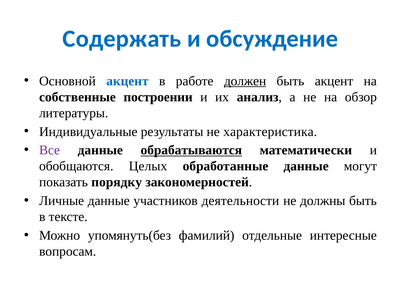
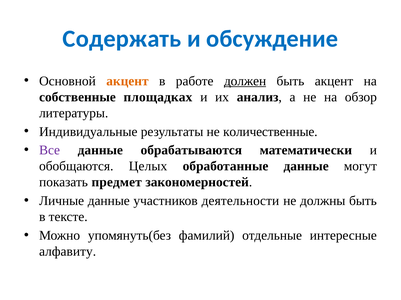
акцент at (127, 81) colour: blue -> orange
построении: построении -> площадках
характеристика: характеристика -> количественные
обрабатываются underline: present -> none
порядку: порядку -> предмет
вопросам: вопросам -> алфавиту
